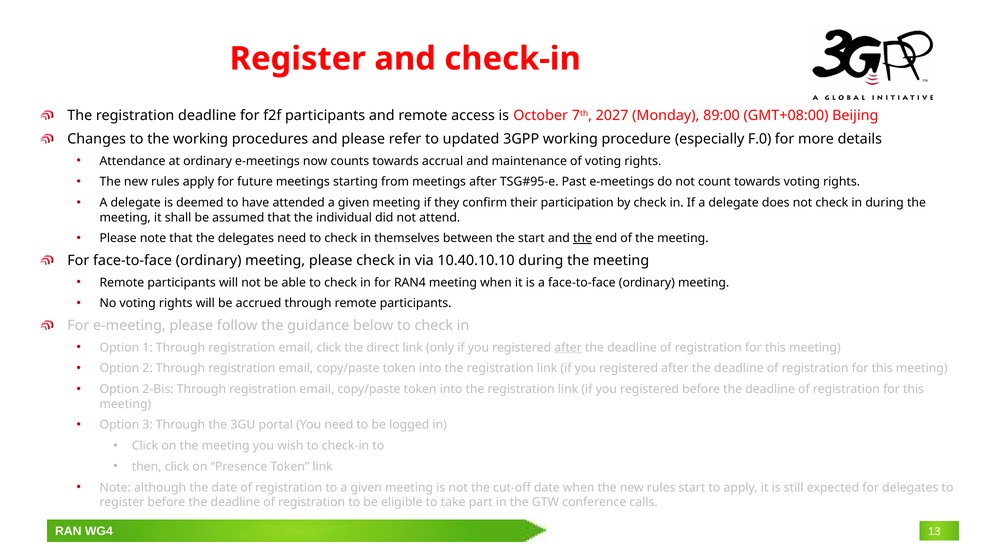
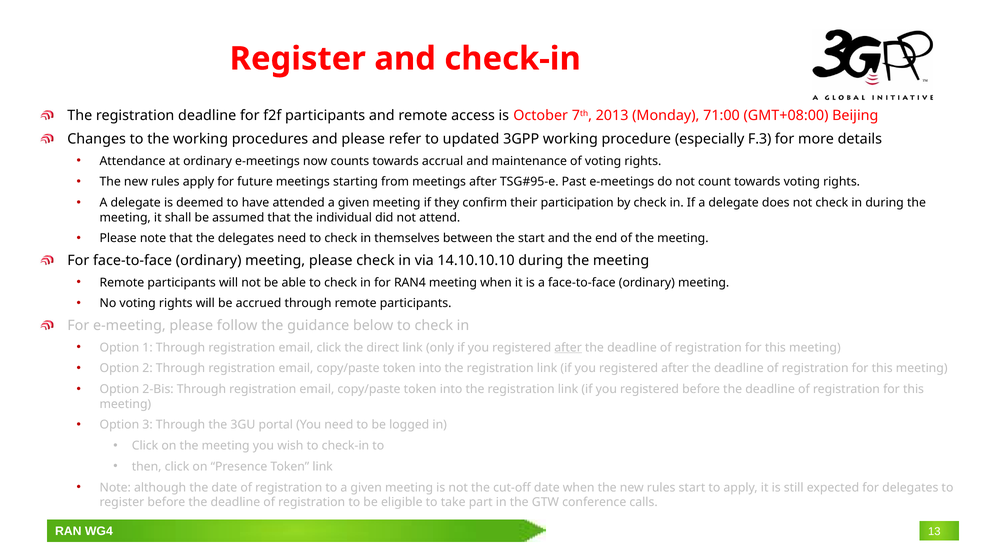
2027: 2027 -> 2013
89:00: 89:00 -> 71:00
F.0: F.0 -> F.3
the at (582, 239) underline: present -> none
10.40.10.10: 10.40.10.10 -> 14.10.10.10
